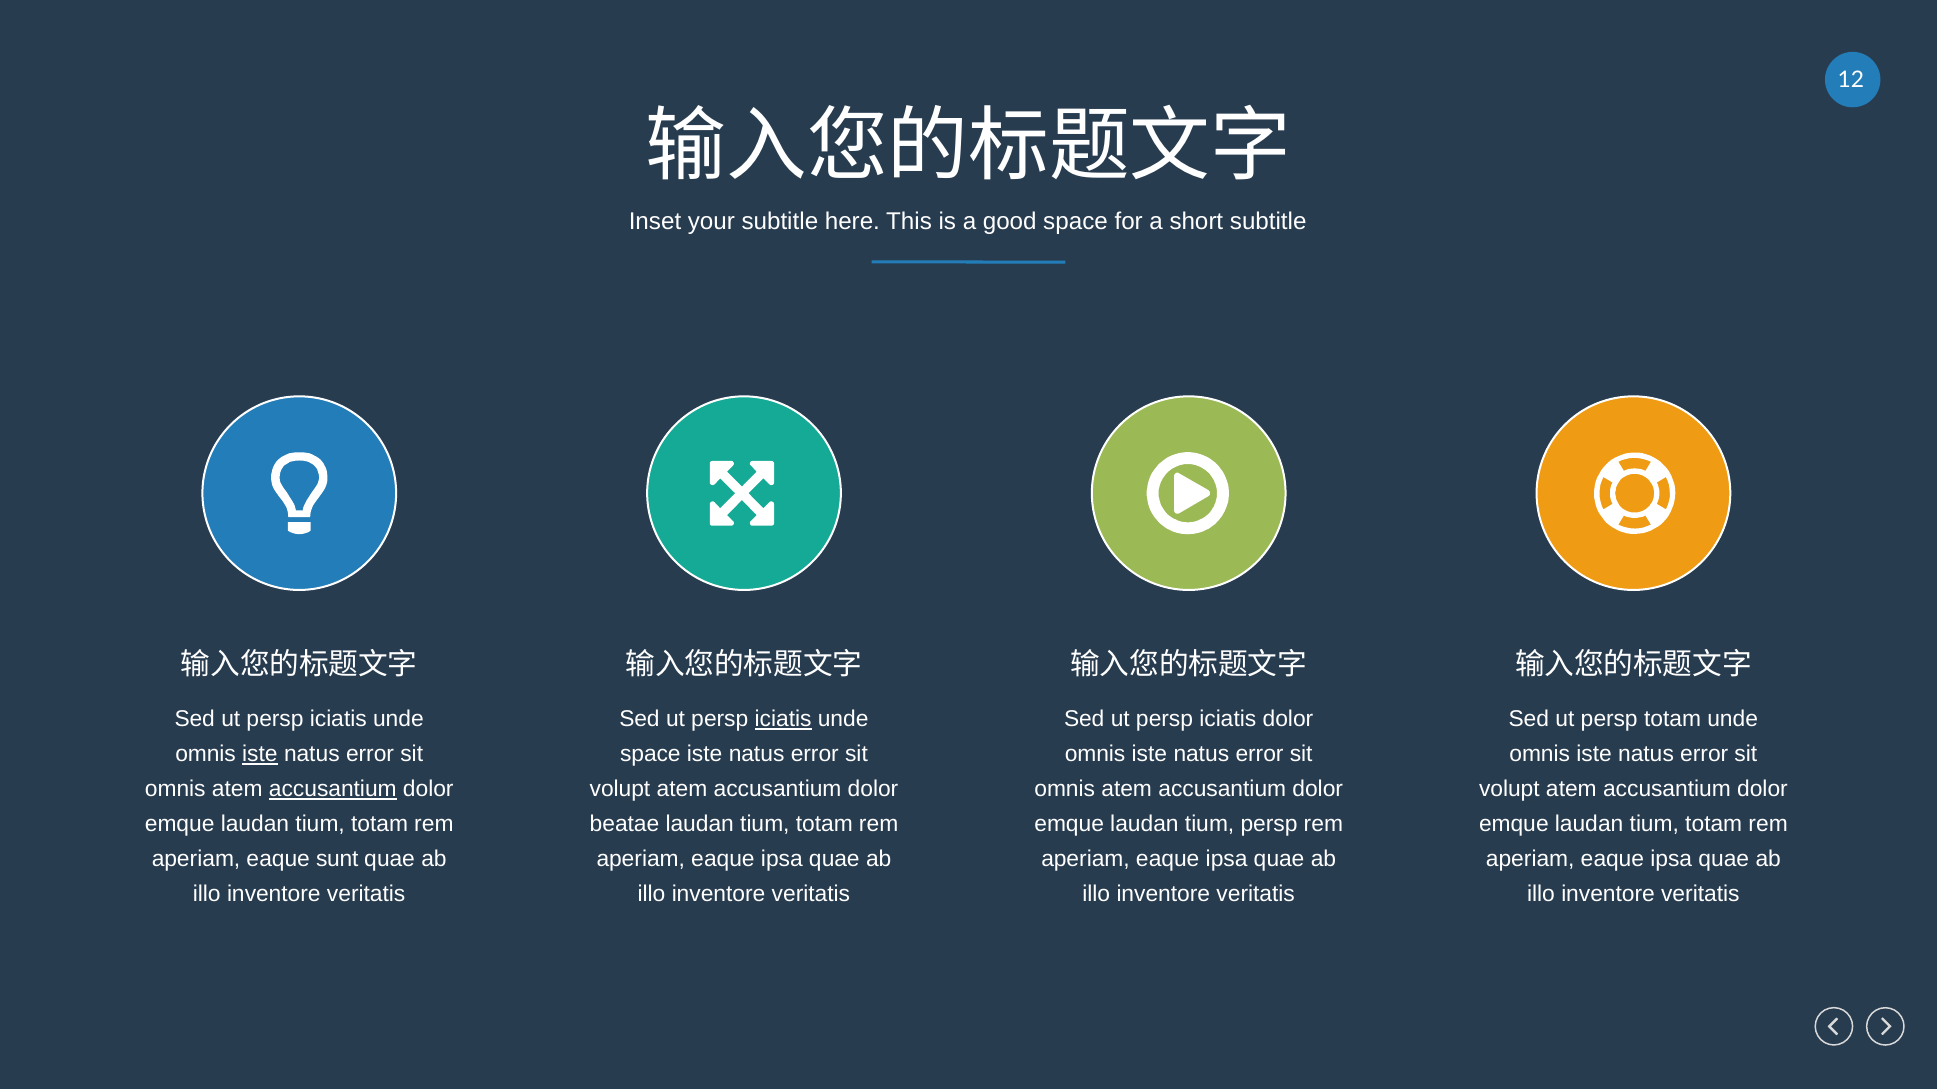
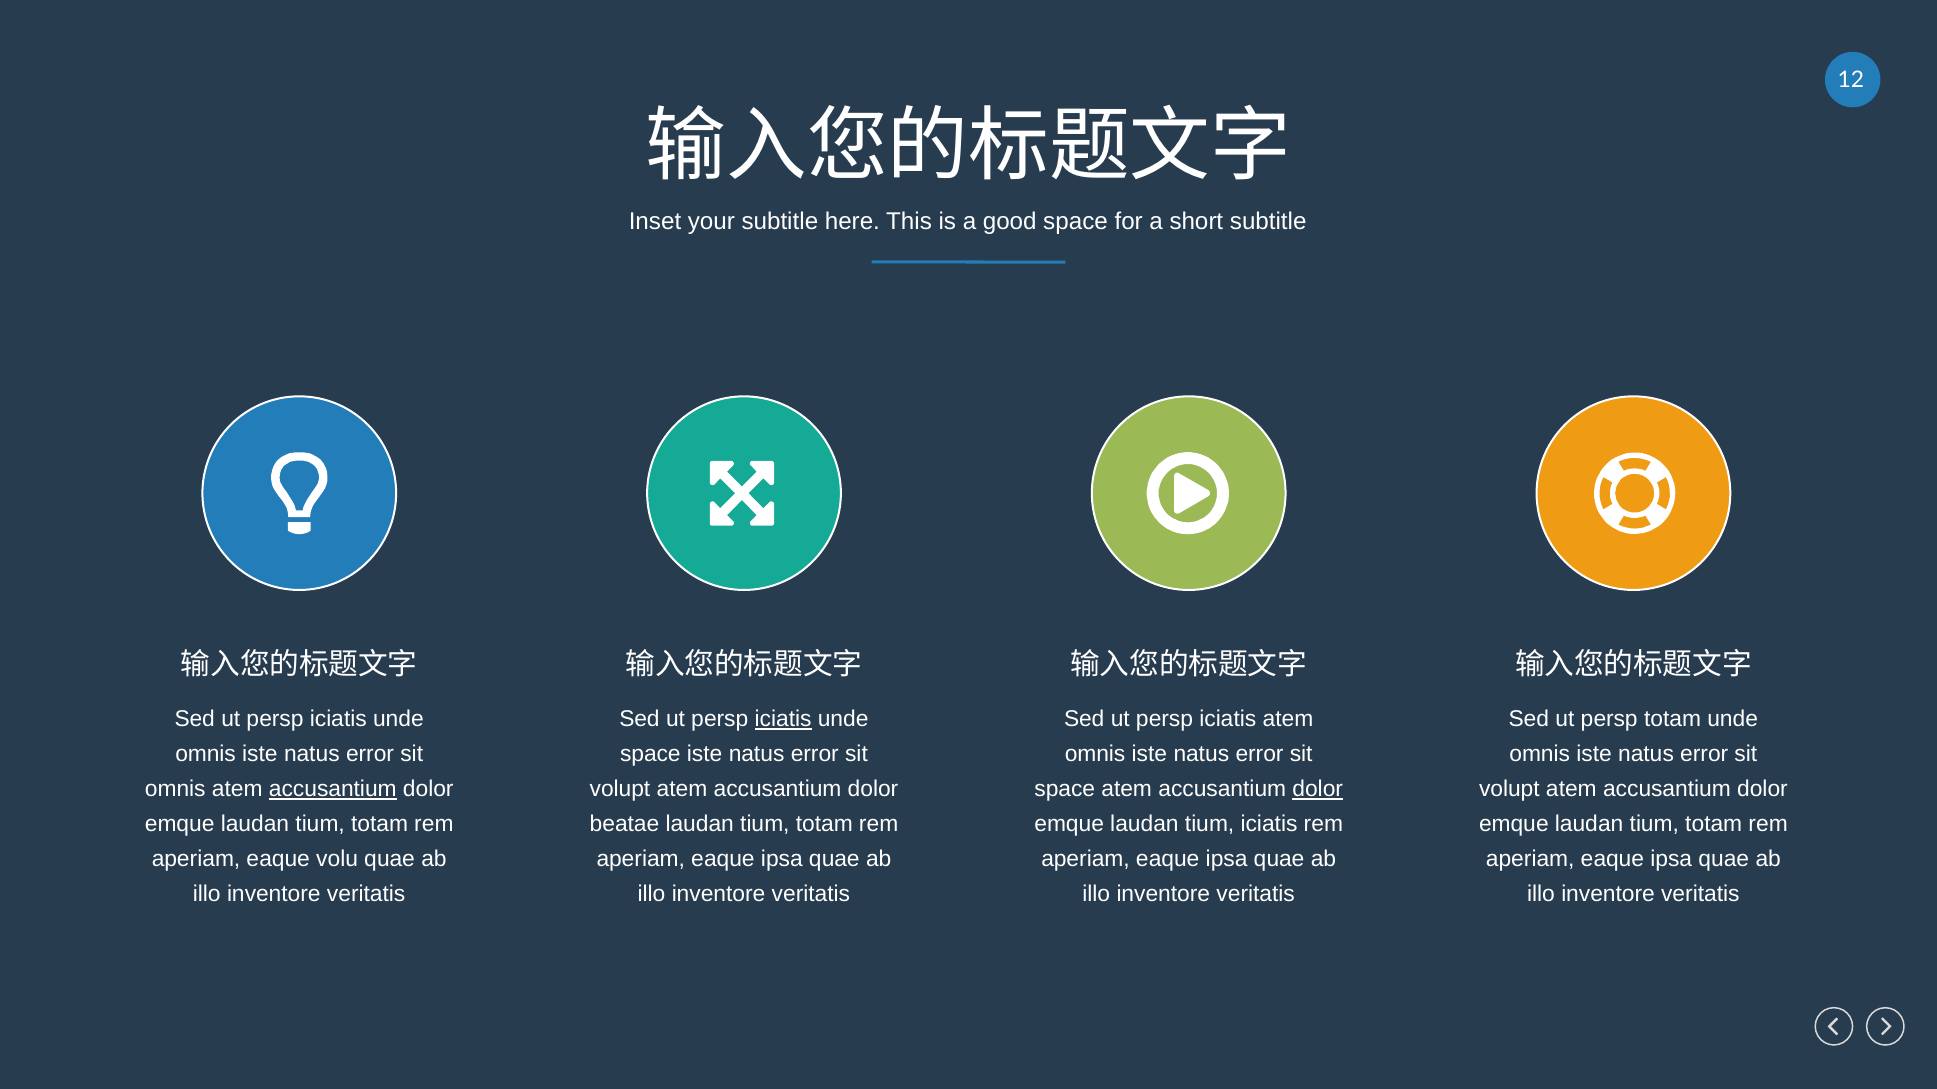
iciatis dolor: dolor -> atem
iste at (260, 755) underline: present -> none
omnis at (1065, 790): omnis -> space
dolor at (1318, 790) underline: none -> present
tium persp: persp -> iciatis
sunt: sunt -> volu
